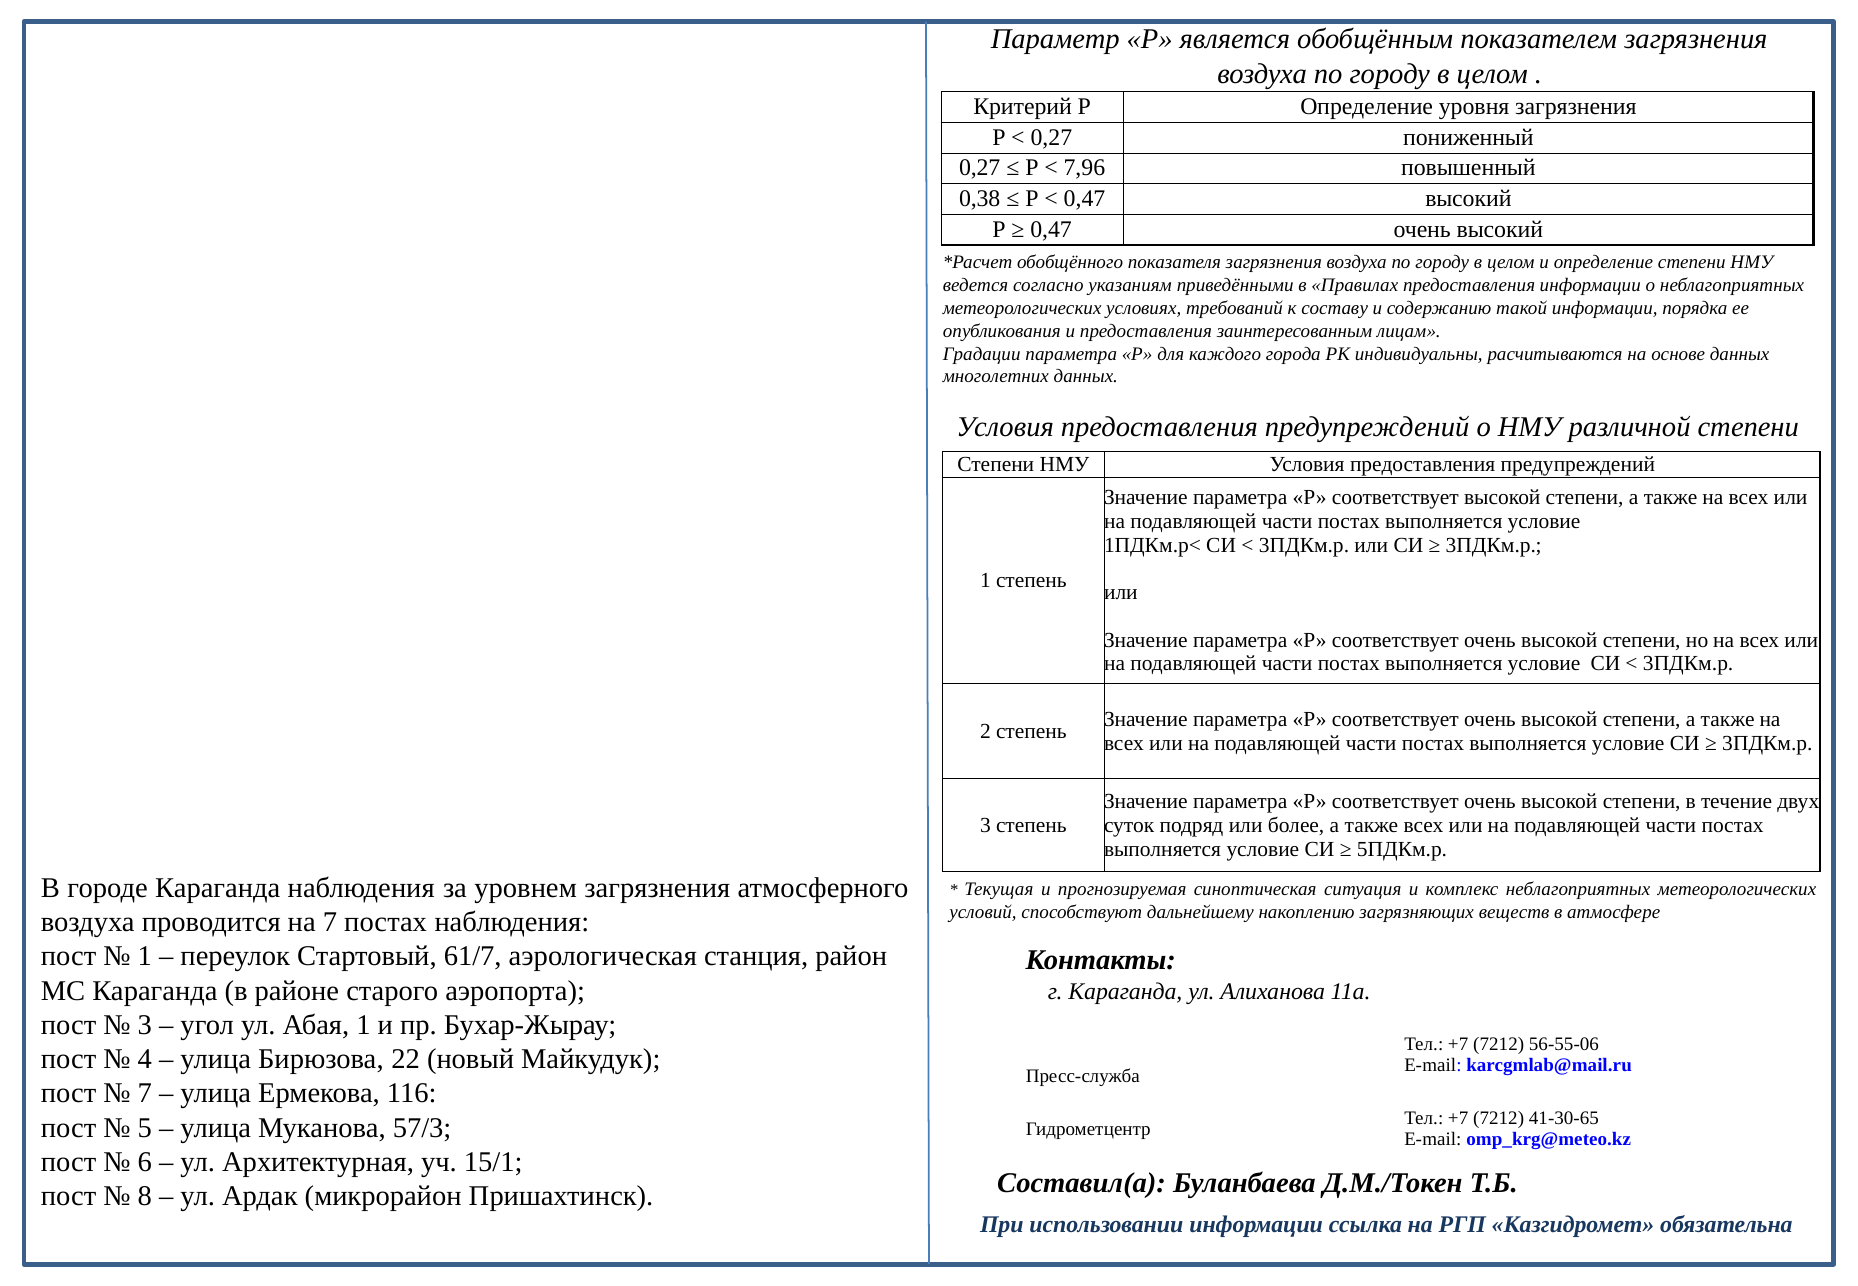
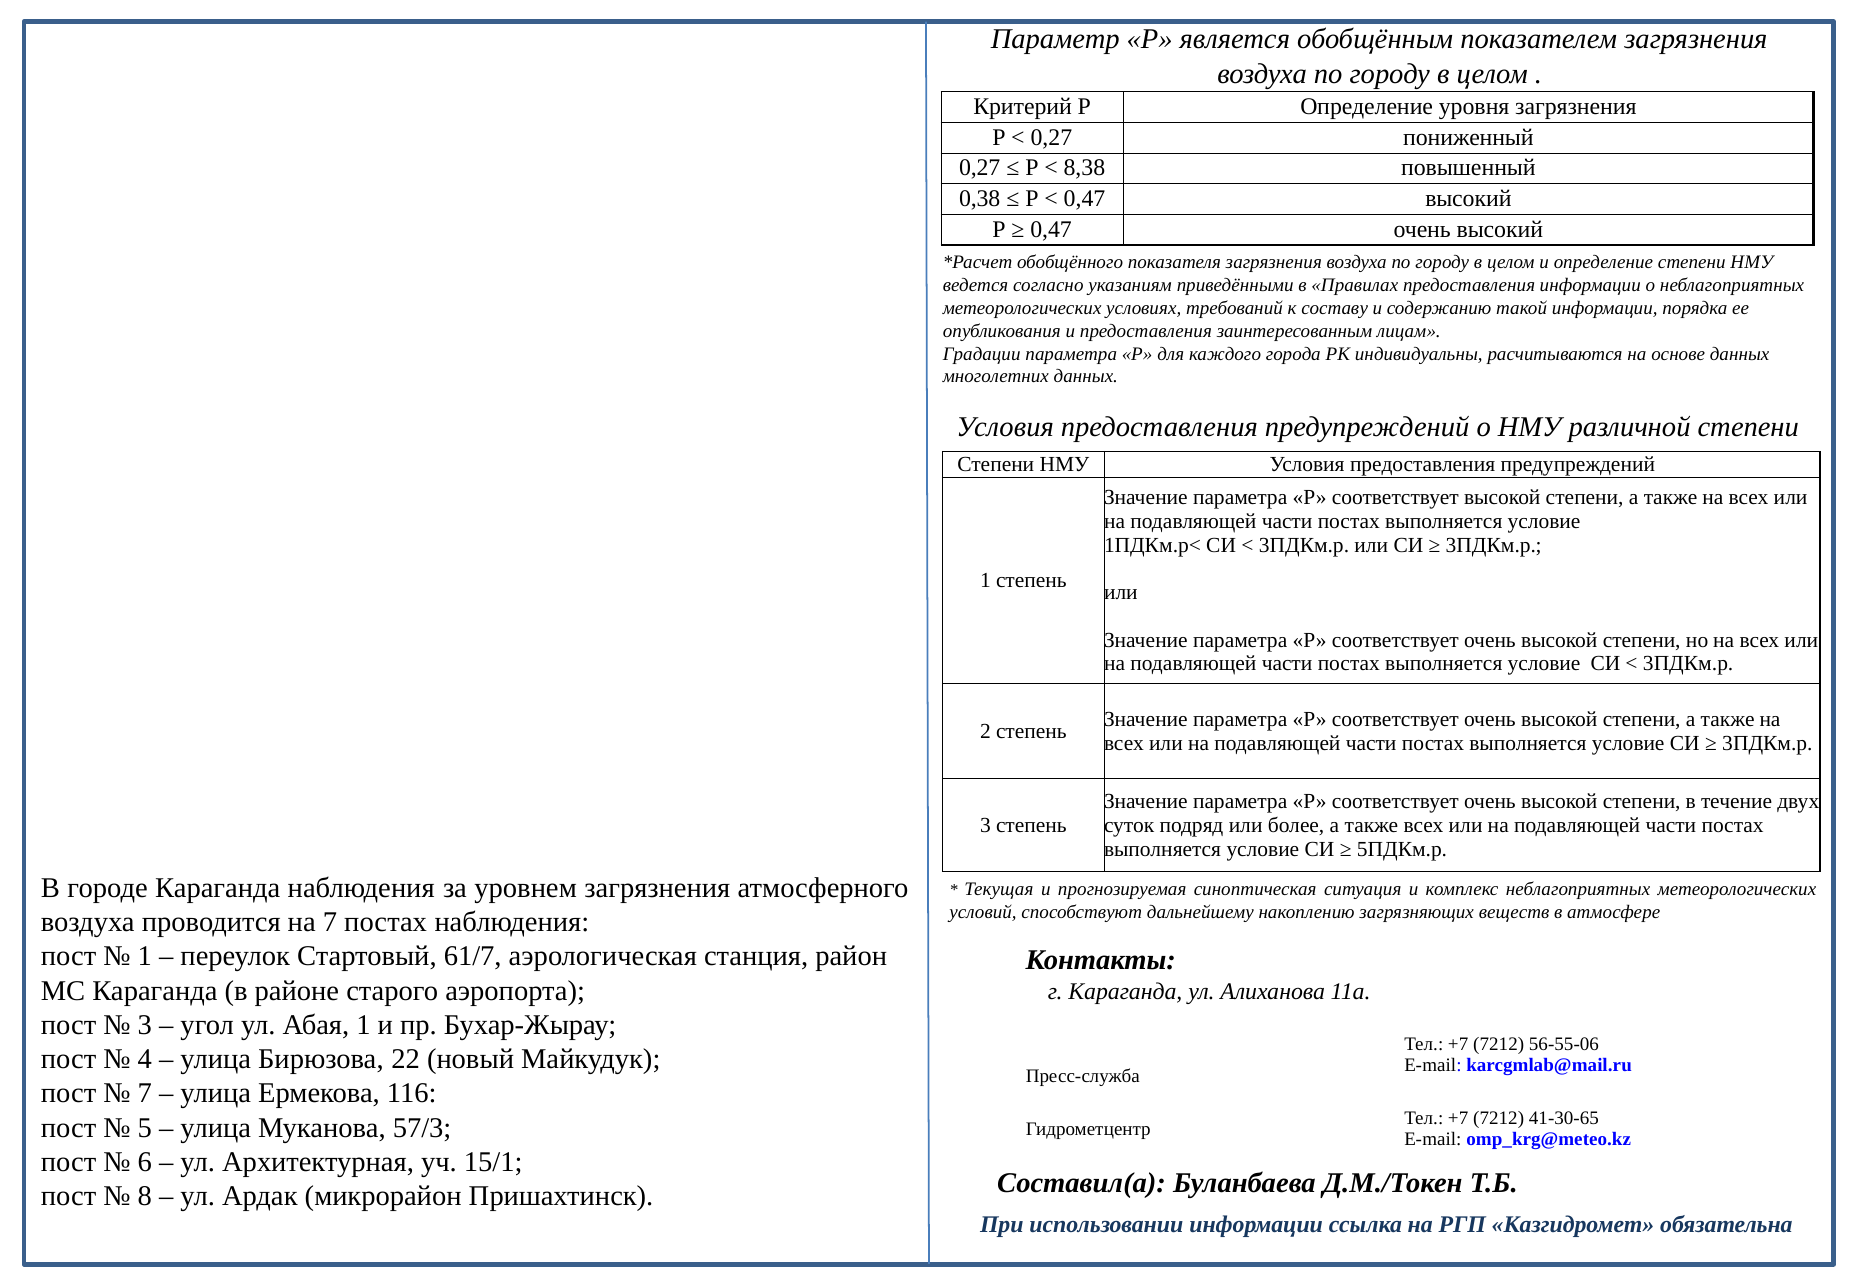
7,96: 7,96 -> 8,38
